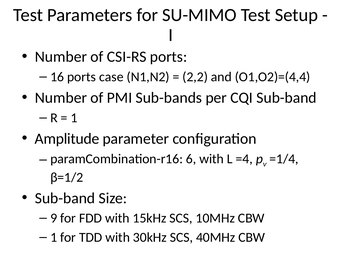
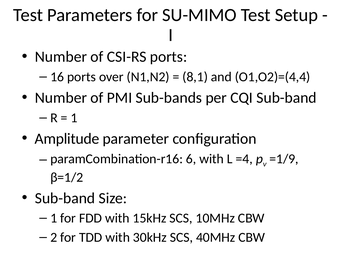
case: case -> over
2,2: 2,2 -> 8,1
=1/4: =1/4 -> =1/9
9 at (54, 218): 9 -> 1
1 at (54, 237): 1 -> 2
